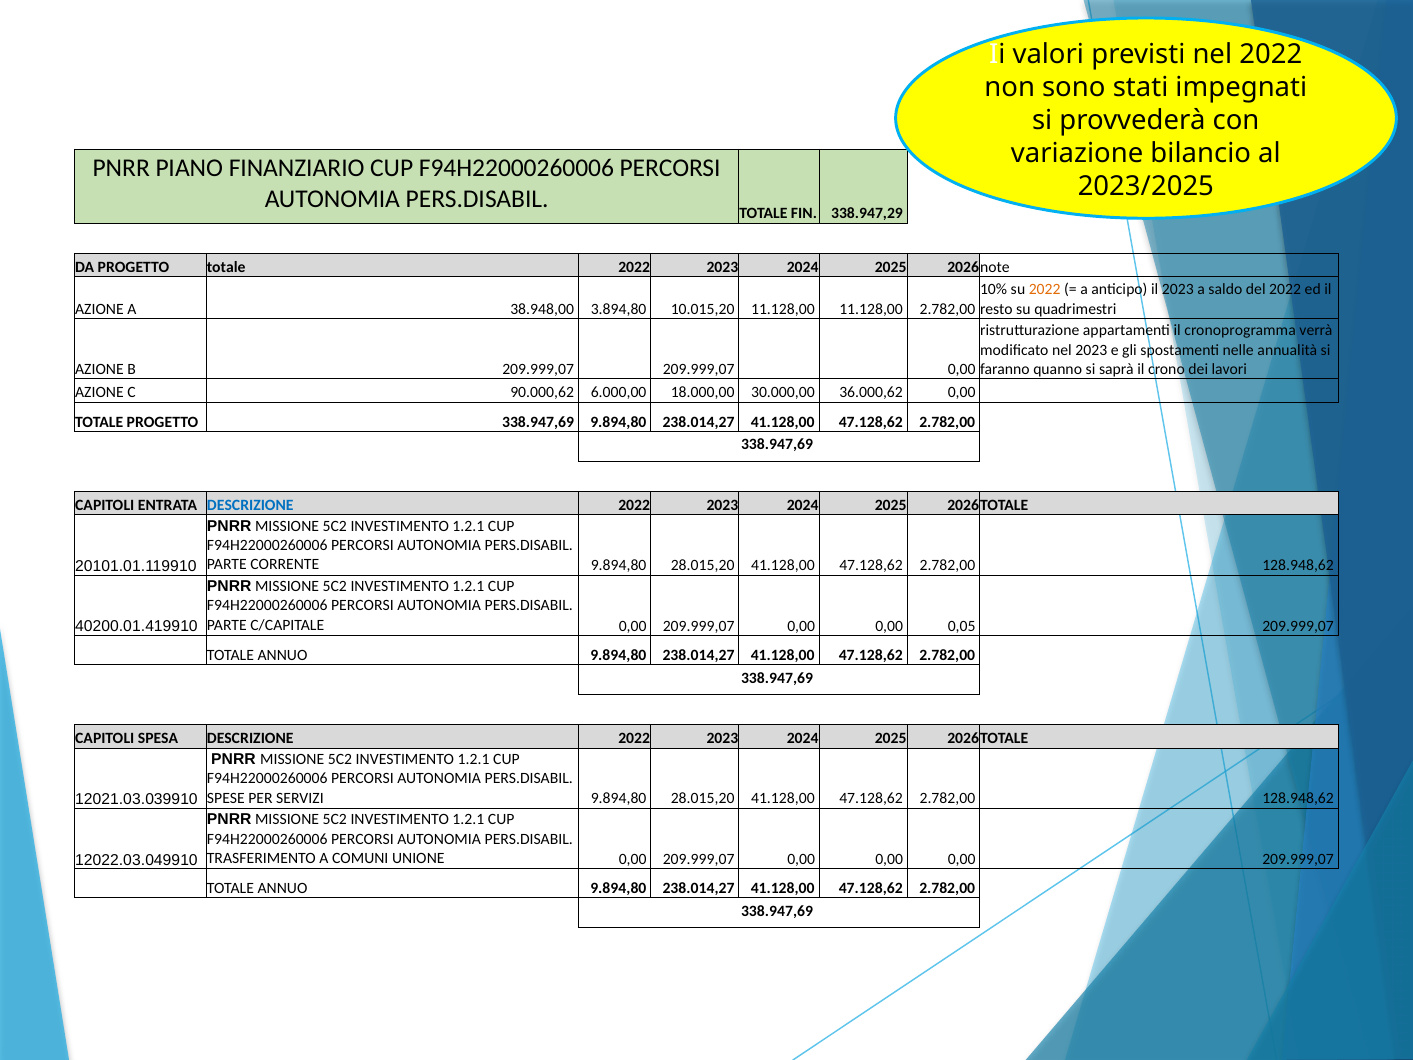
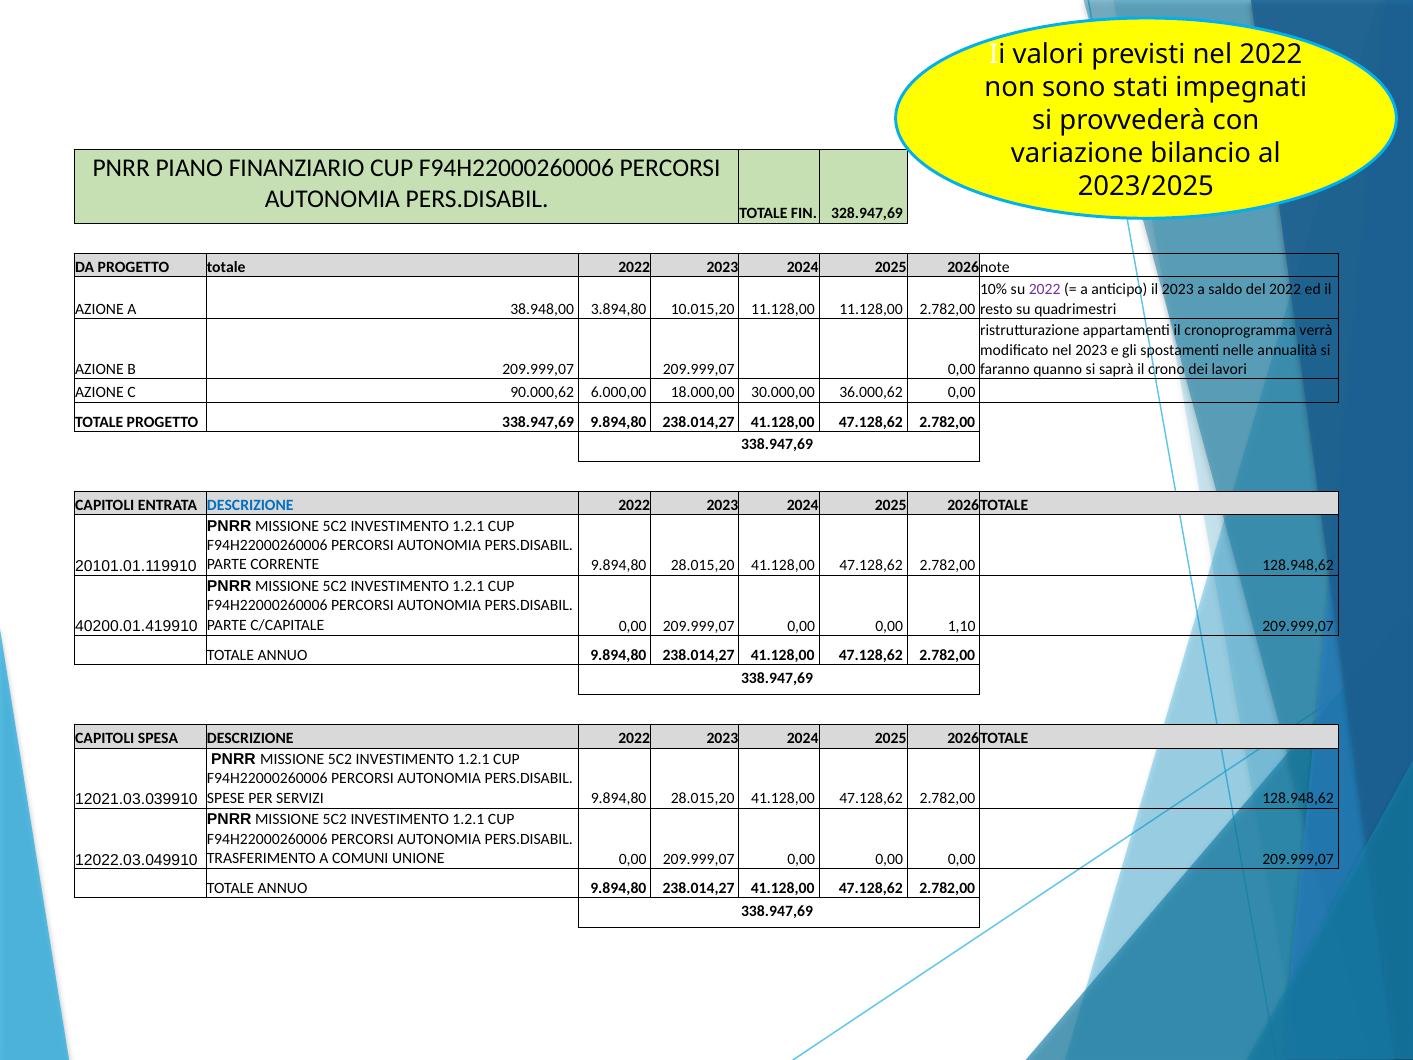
338.947,29: 338.947,29 -> 328.947,69
2022 at (1045, 290) colour: orange -> purple
0,05: 0,05 -> 1,10
